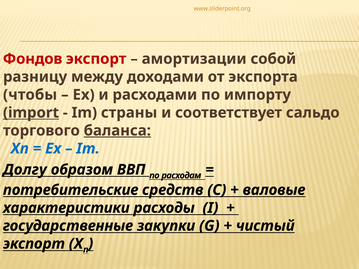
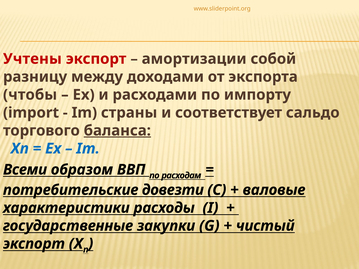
Фондов: Фондов -> Учтены
import underline: present -> none
Долгу: Долгу -> Всеми
средств: средств -> довезти
